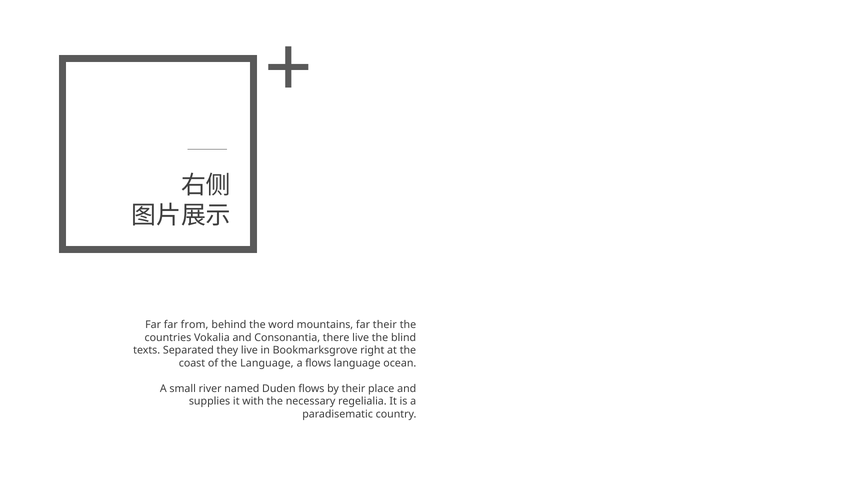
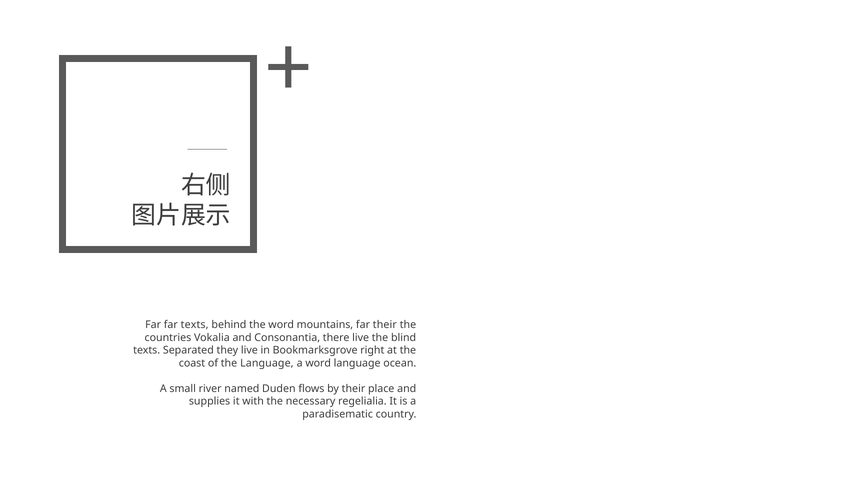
far from: from -> texts
a flows: flows -> word
